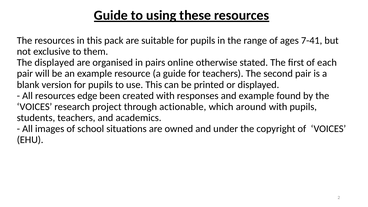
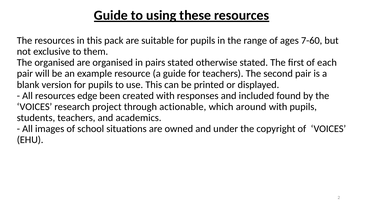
7-41: 7-41 -> 7-60
The displayed: displayed -> organised
pairs online: online -> stated
and example: example -> included
